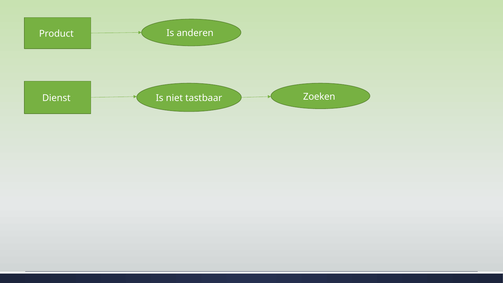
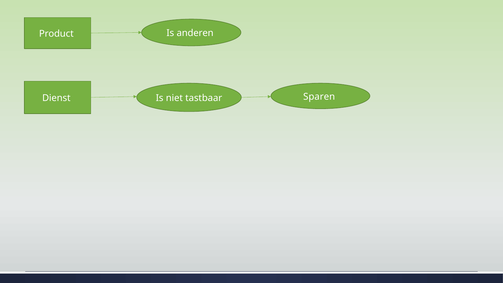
Zoeken: Zoeken -> Sparen
